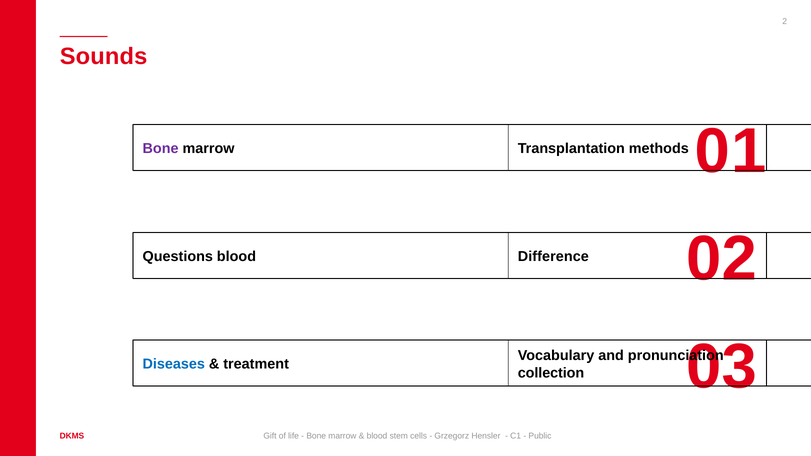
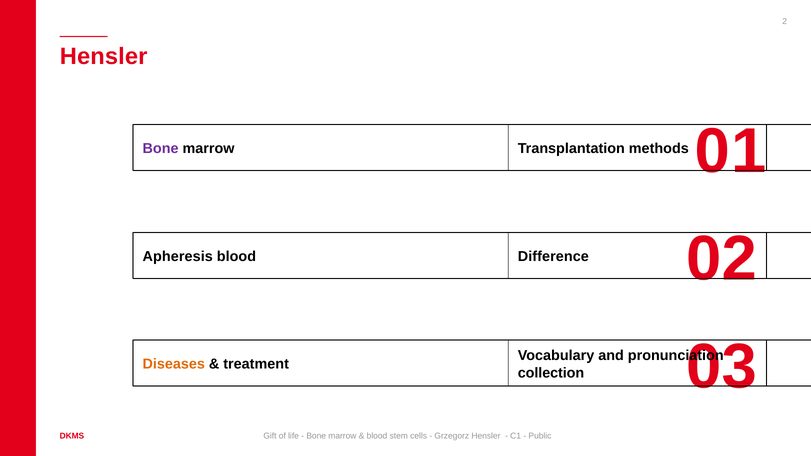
Sounds at (104, 57): Sounds -> Hensler
Questions: Questions -> Apheresis
Diseases colour: blue -> orange
